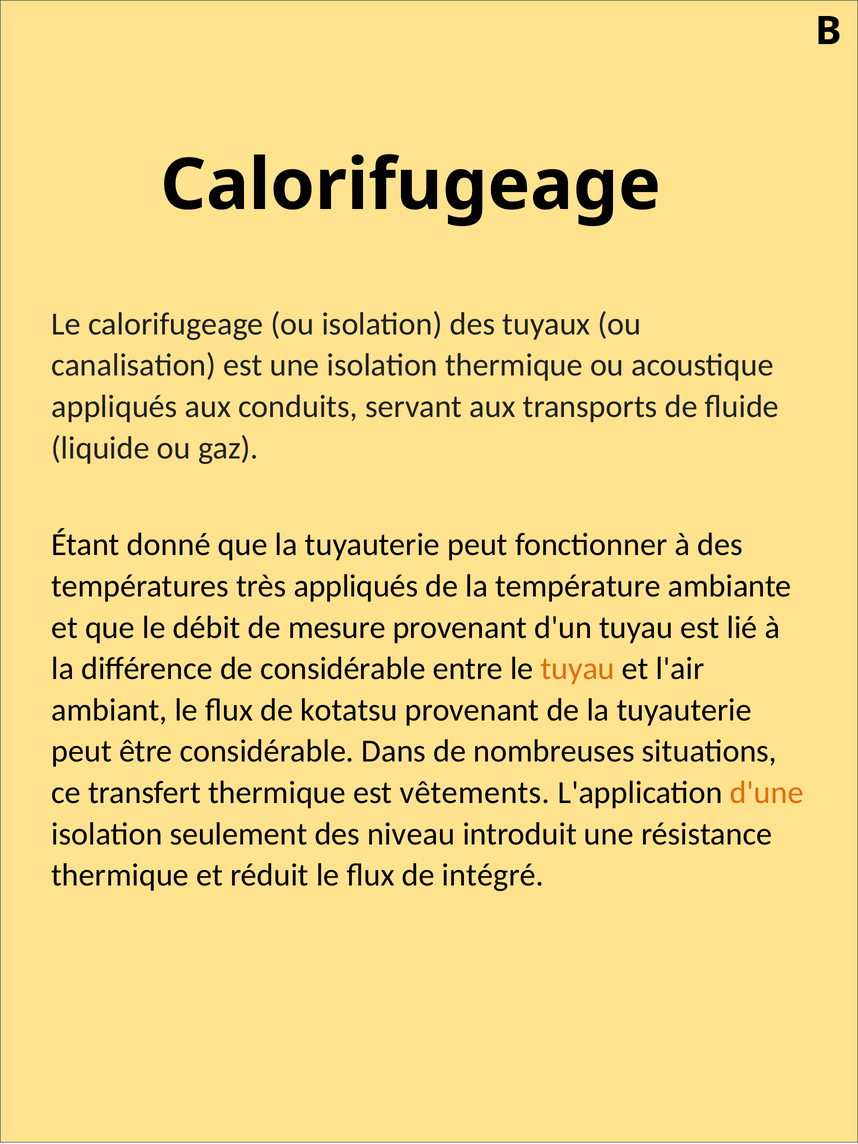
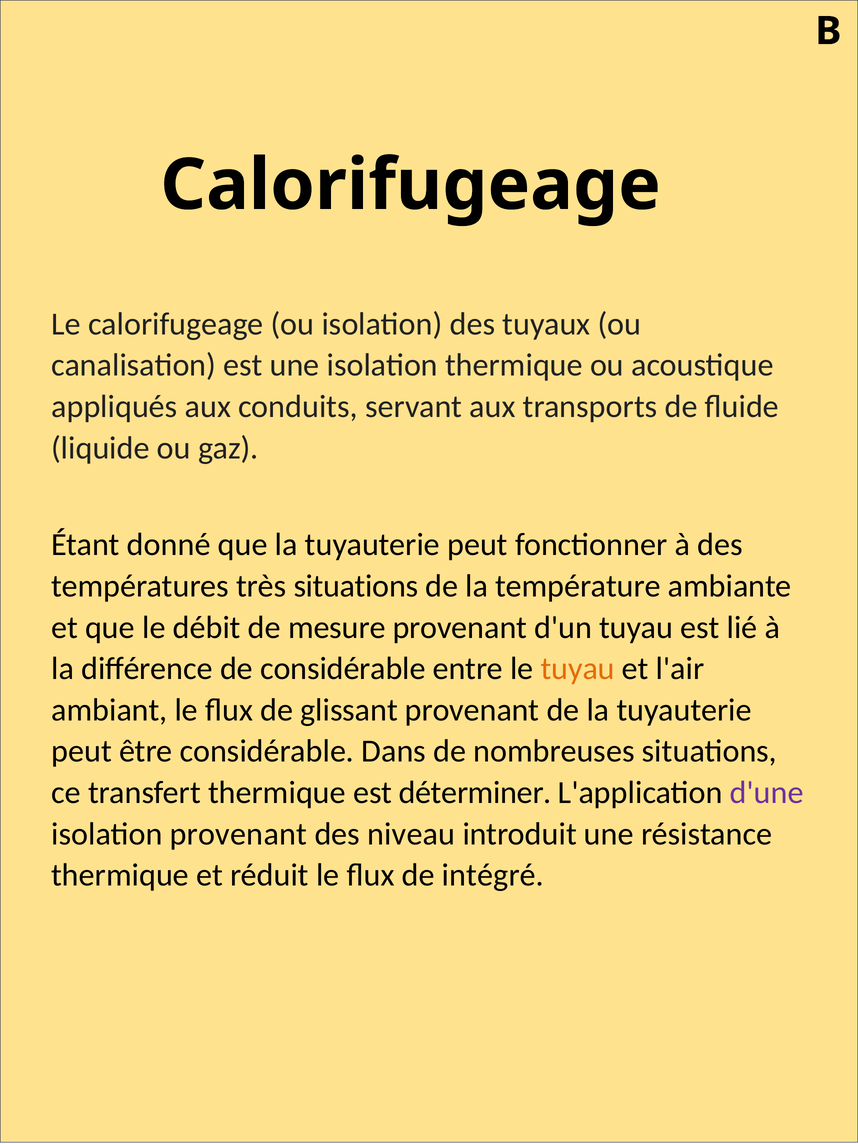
très appliqués: appliqués -> situations
kotatsu: kotatsu -> glissant
vêtements: vêtements -> déterminer
d'une colour: orange -> purple
isolation seulement: seulement -> provenant
